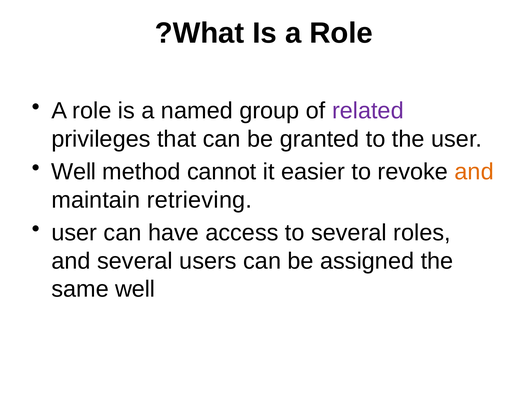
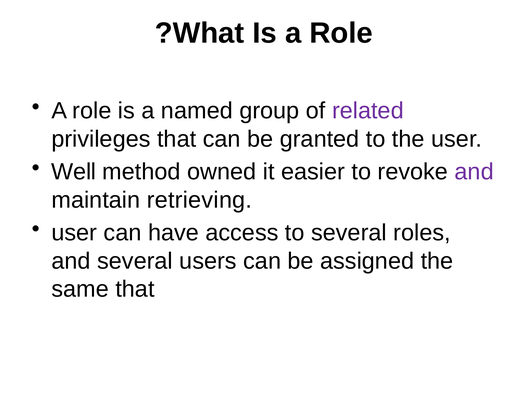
cannot: cannot -> owned
and at (474, 172) colour: orange -> purple
same well: well -> that
